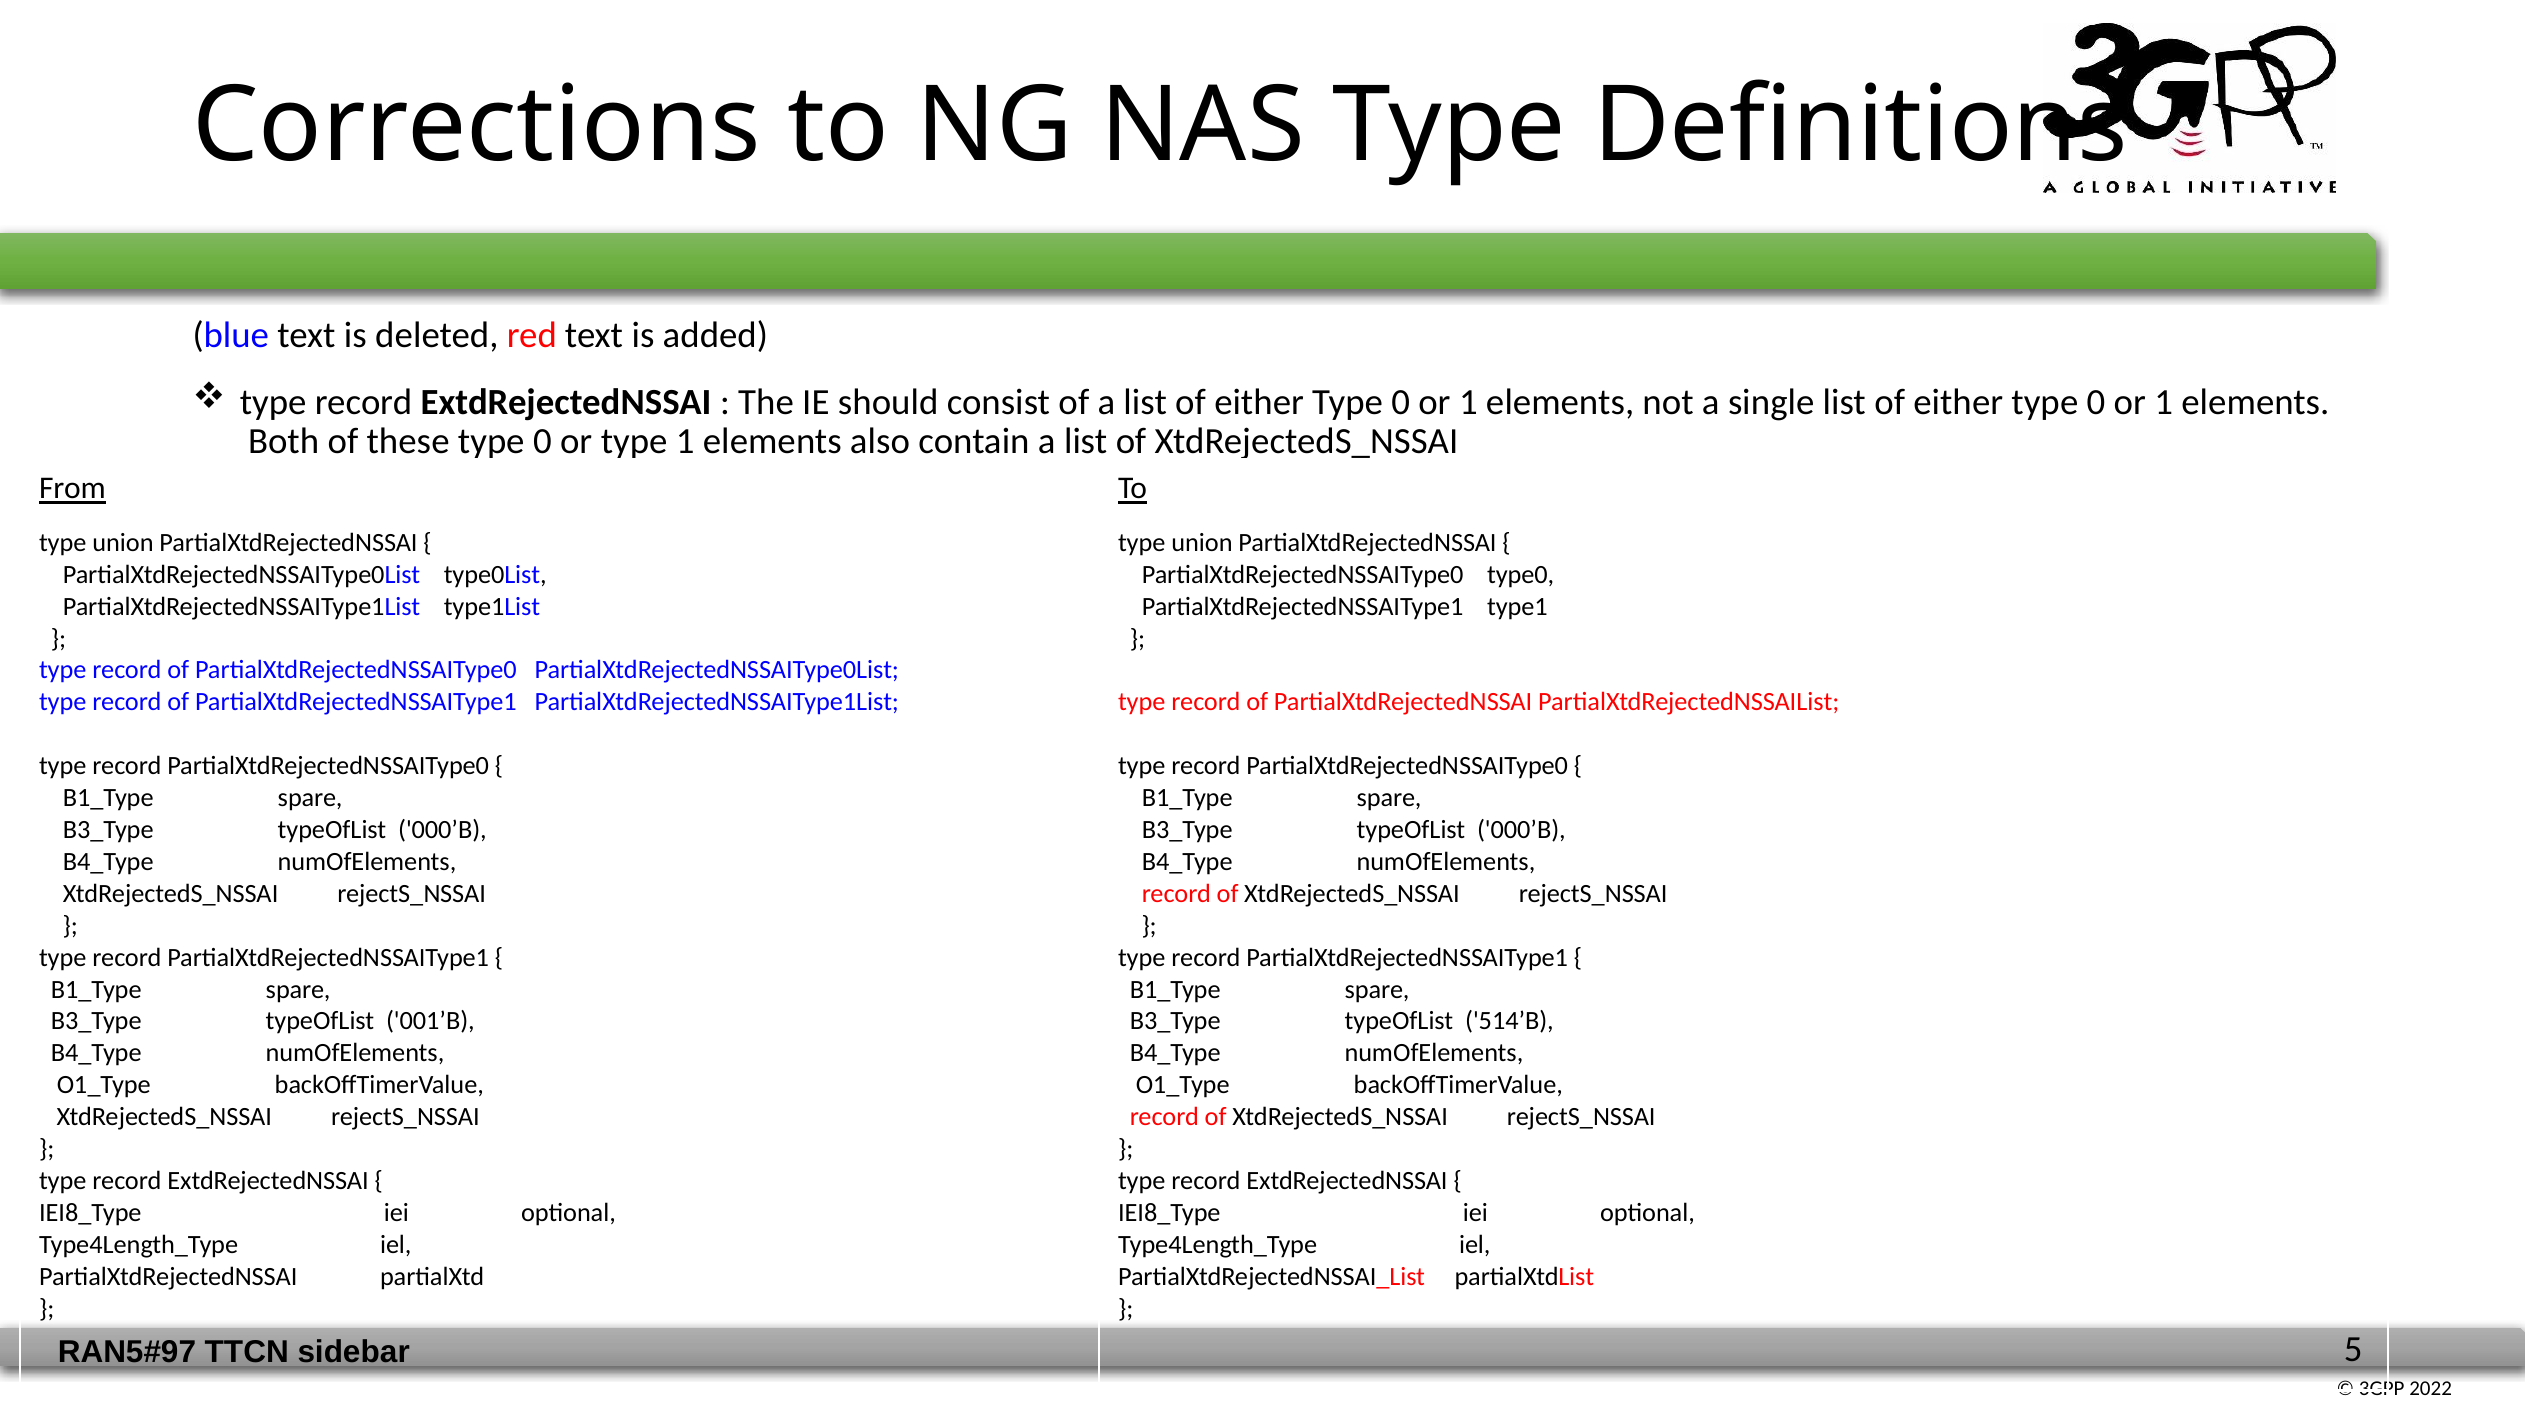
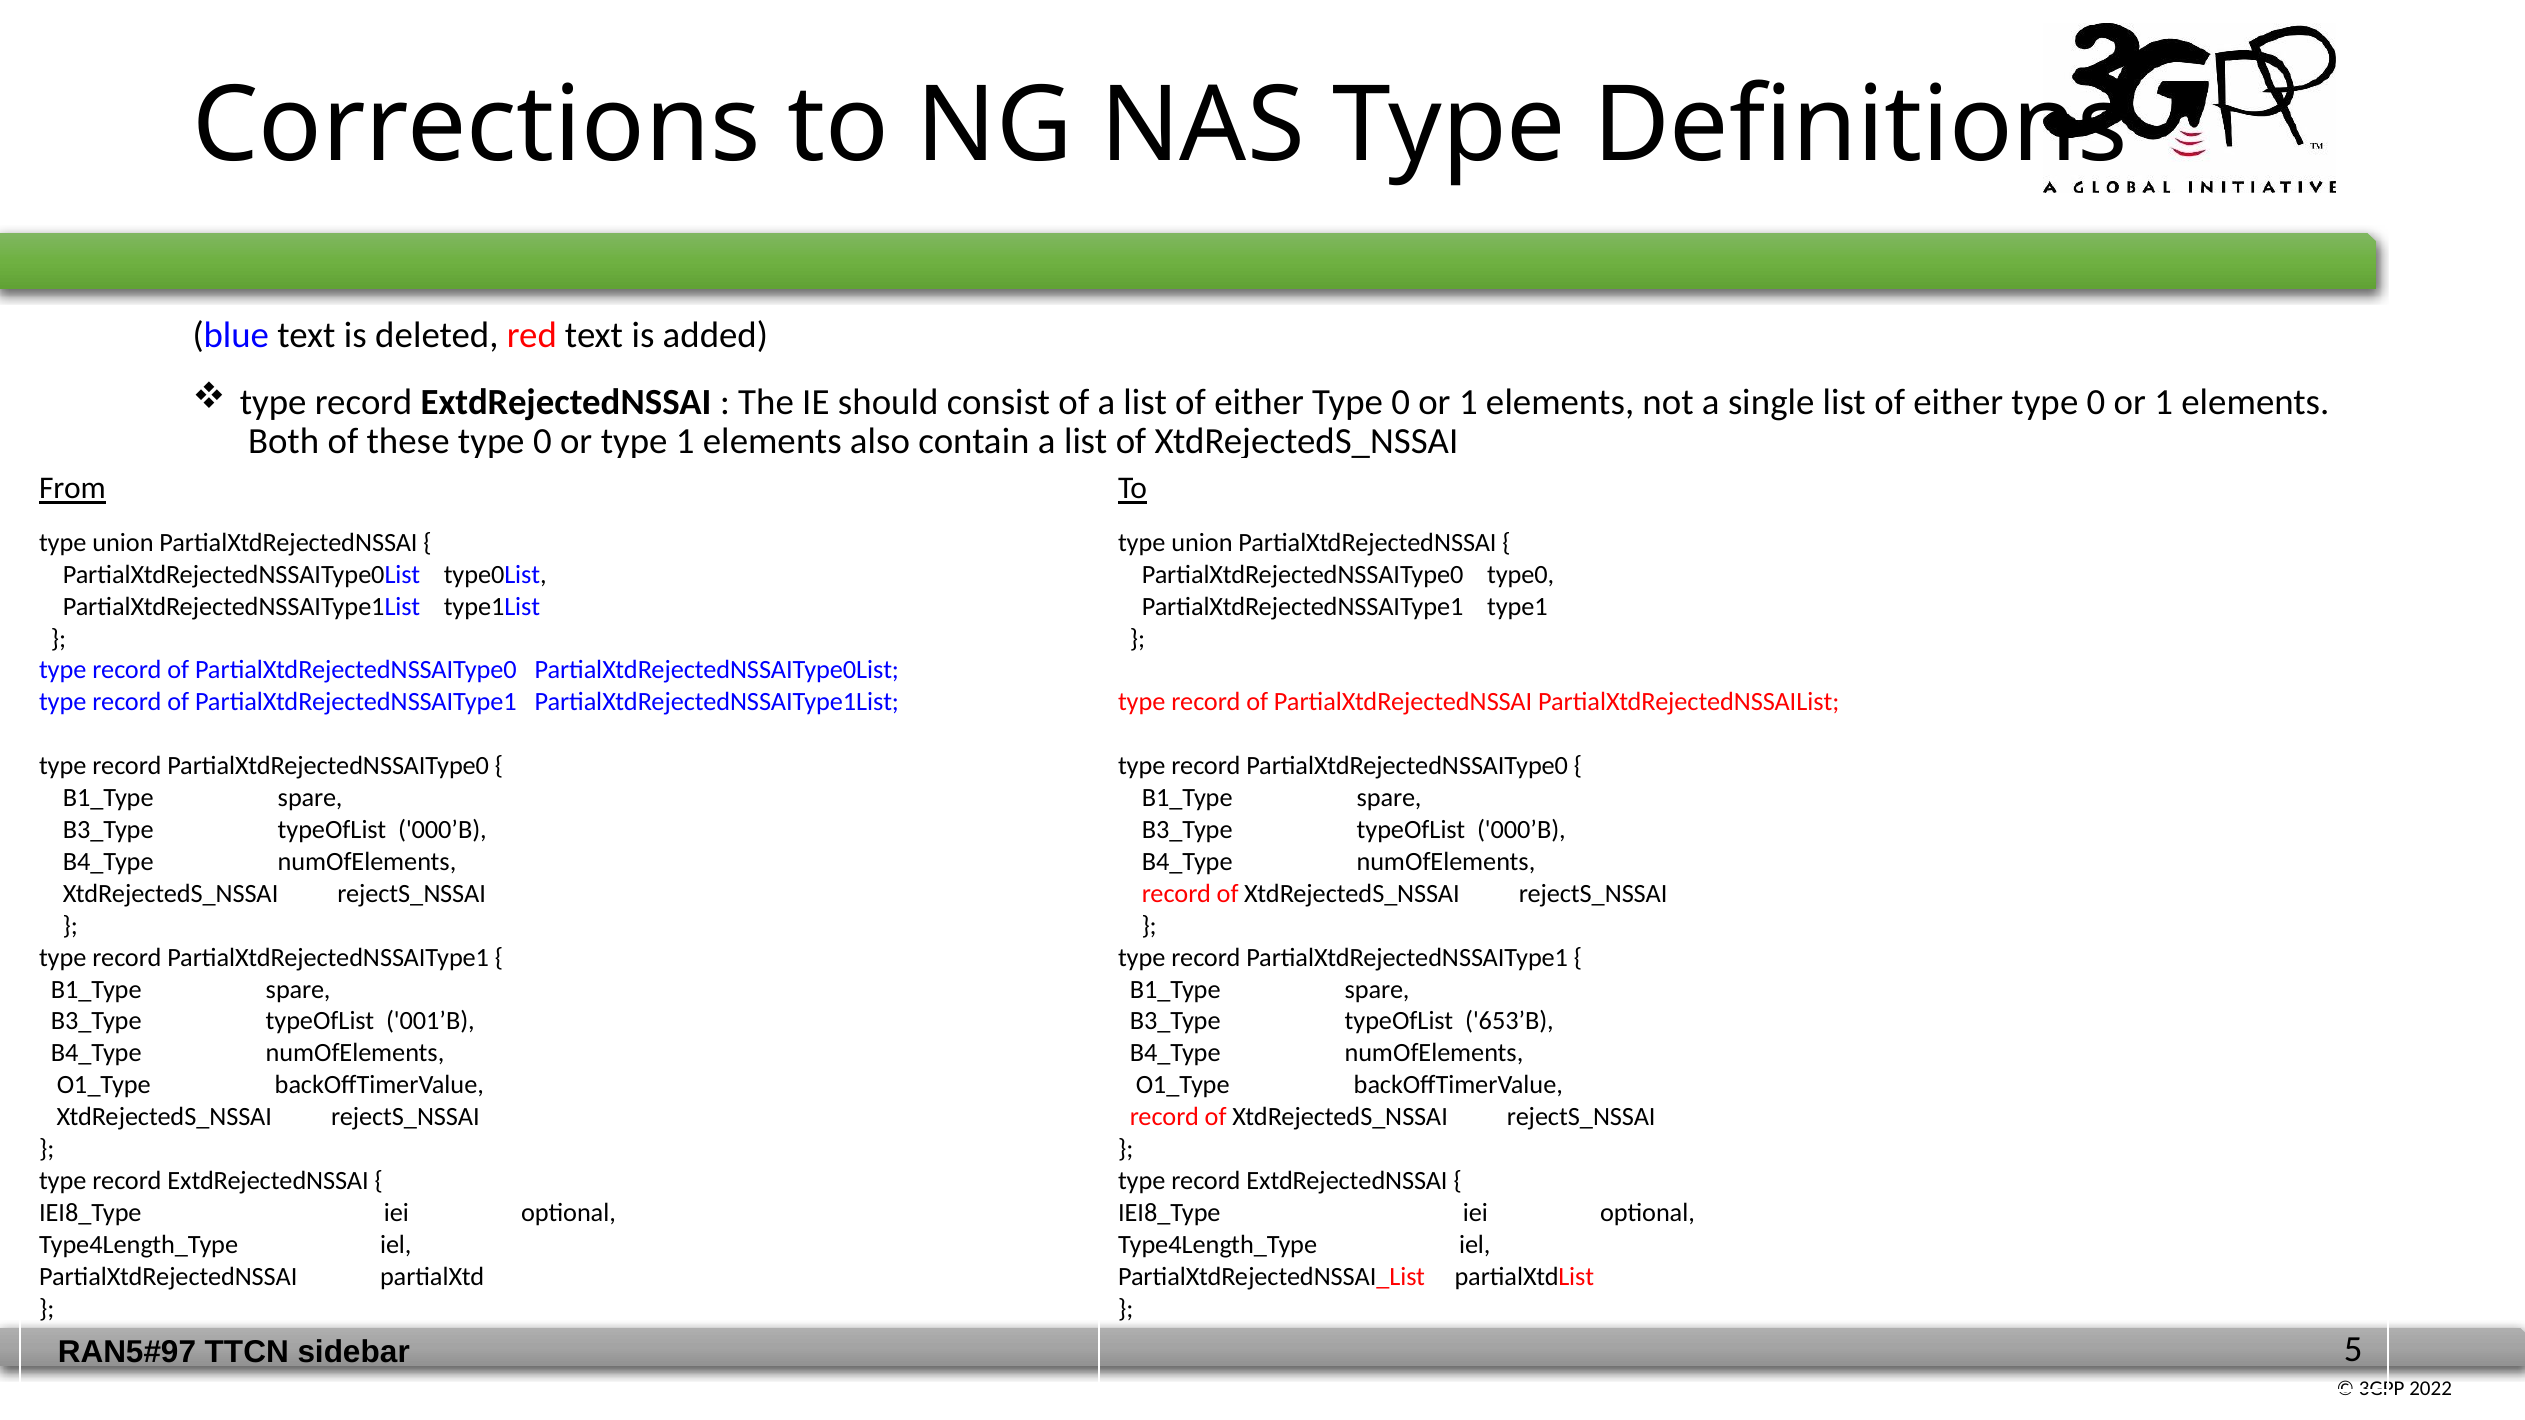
514’B: 514’B -> 653’B
